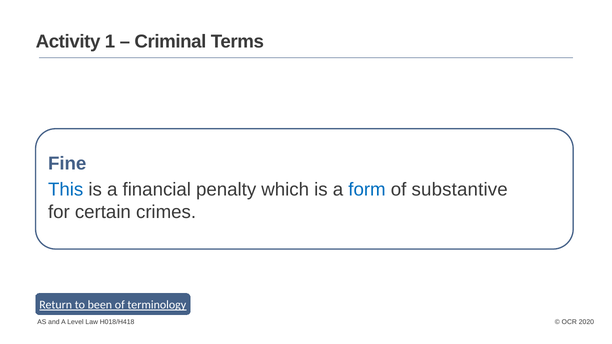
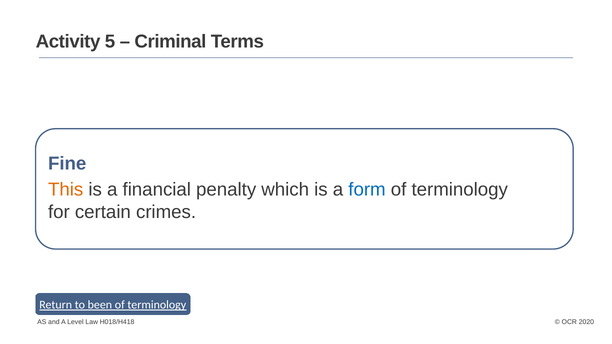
1: 1 -> 5
This colour: blue -> orange
substantive at (460, 190): substantive -> terminology
